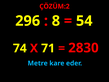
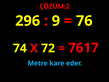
8: 8 -> 9
54: 54 -> 76
71: 71 -> 72
2830: 2830 -> 7617
